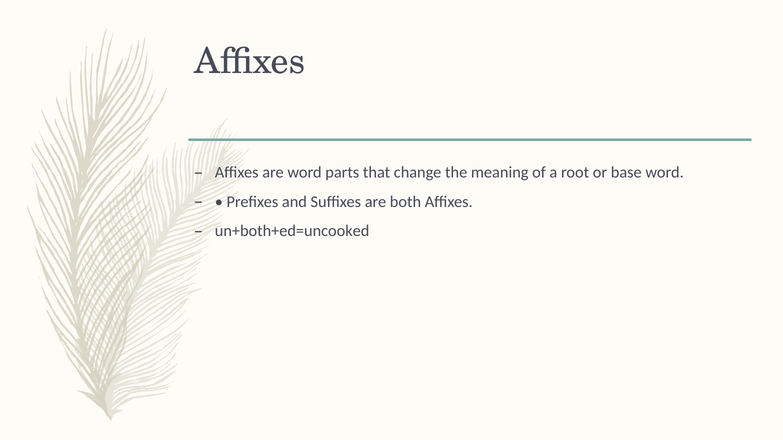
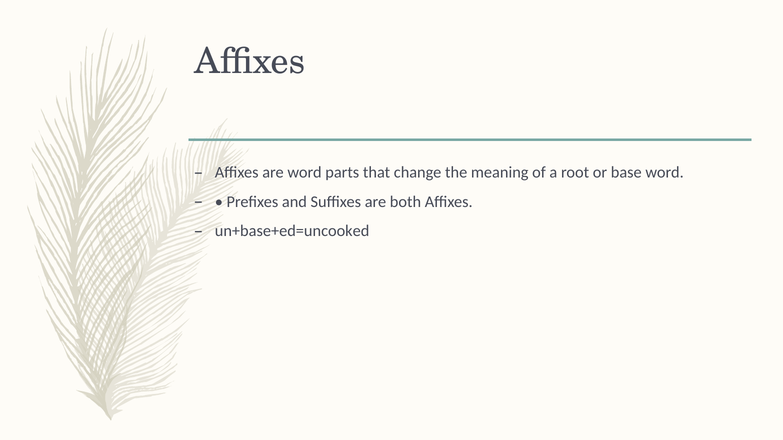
un+both+ed=uncooked: un+both+ed=uncooked -> un+base+ed=uncooked
